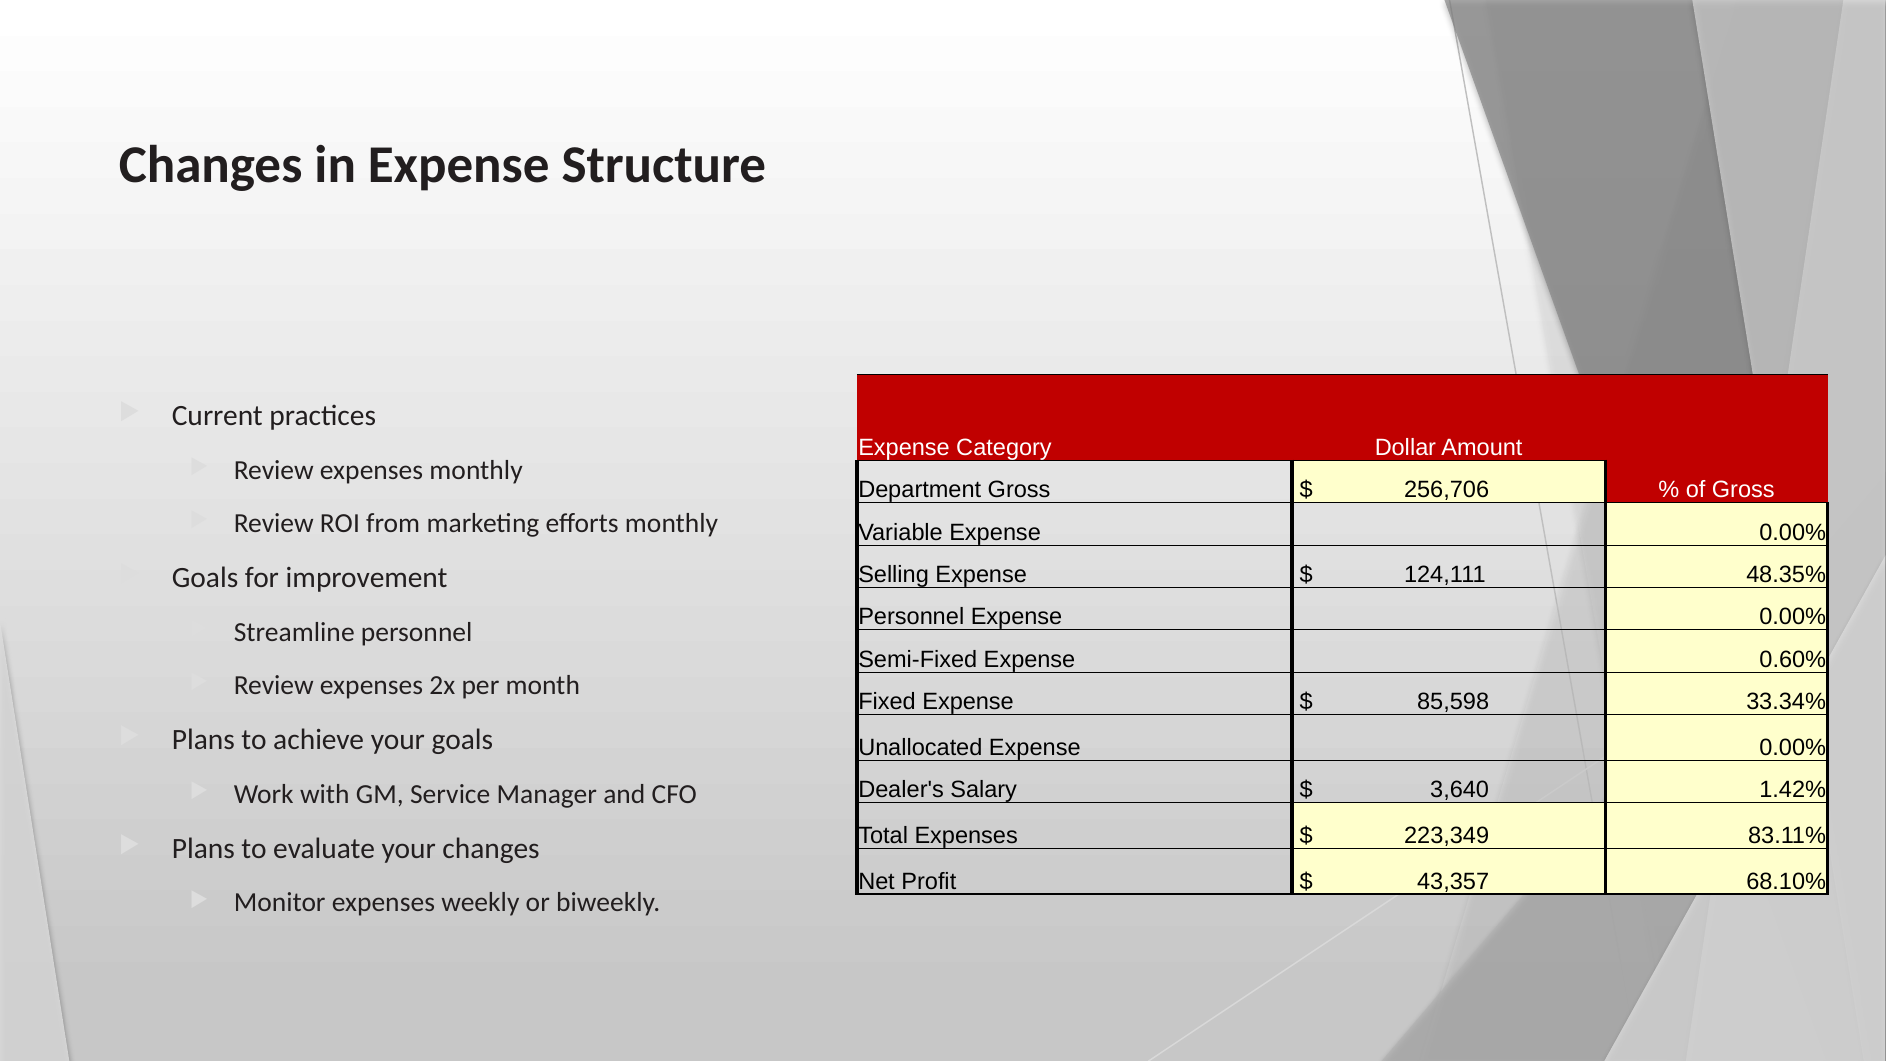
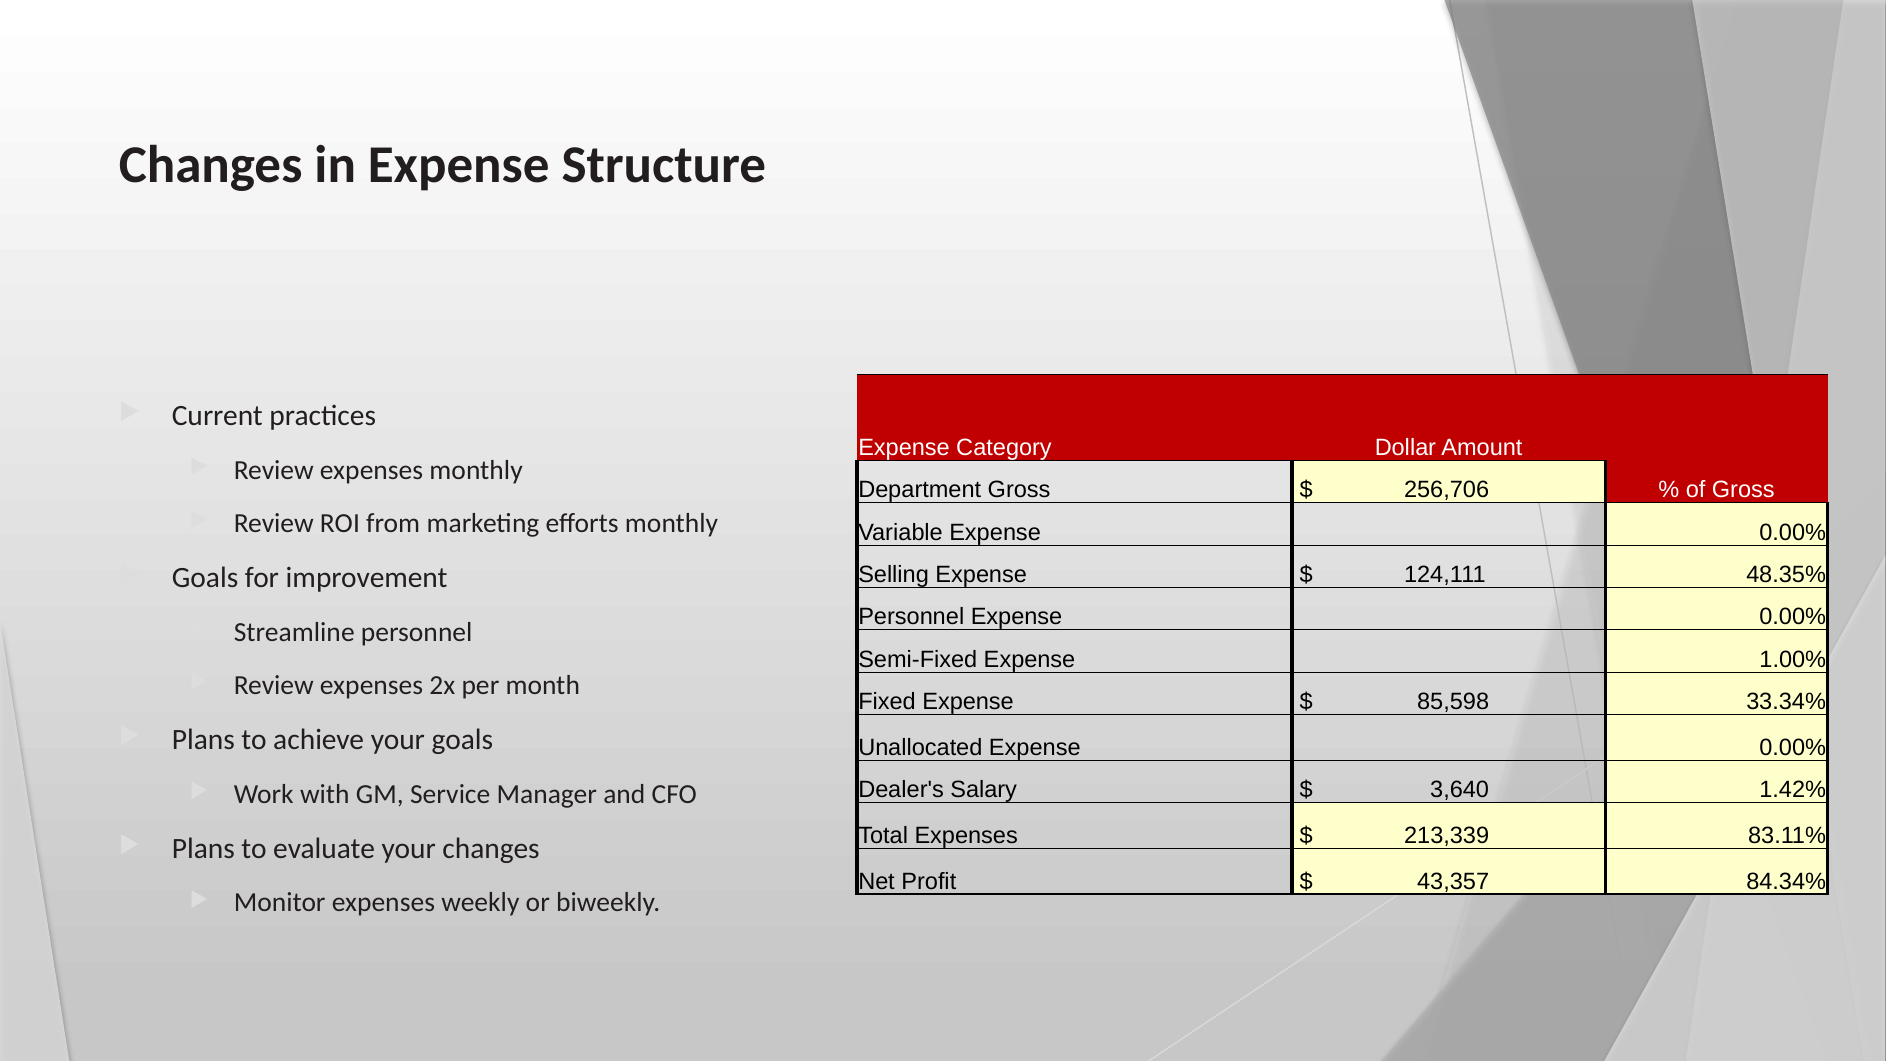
0.60%: 0.60% -> 1.00%
223,349: 223,349 -> 213,339
68.10%: 68.10% -> 84.34%
